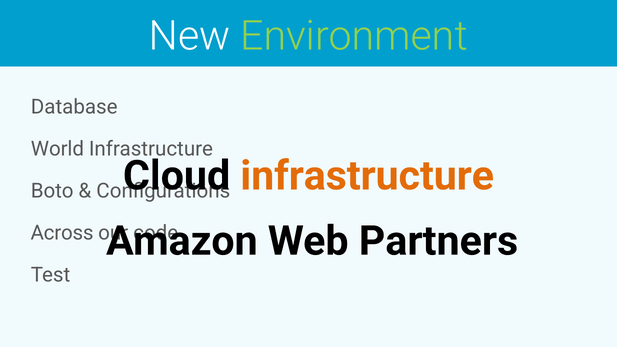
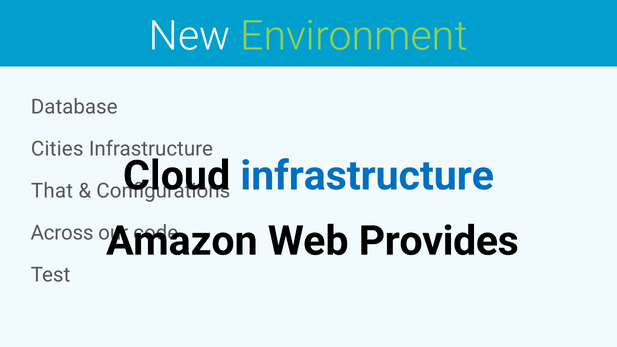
World: World -> Cities
infrastructure at (367, 176) colour: orange -> blue
Boto: Boto -> That
Partners: Partners -> Provides
